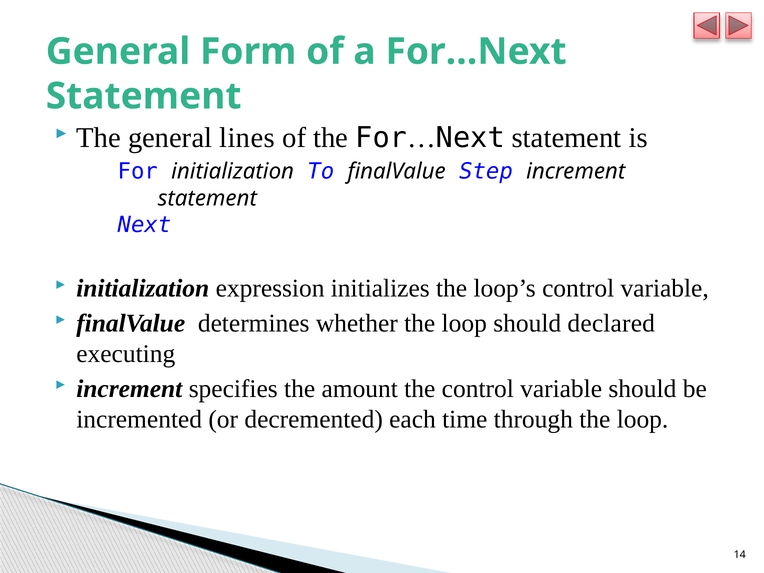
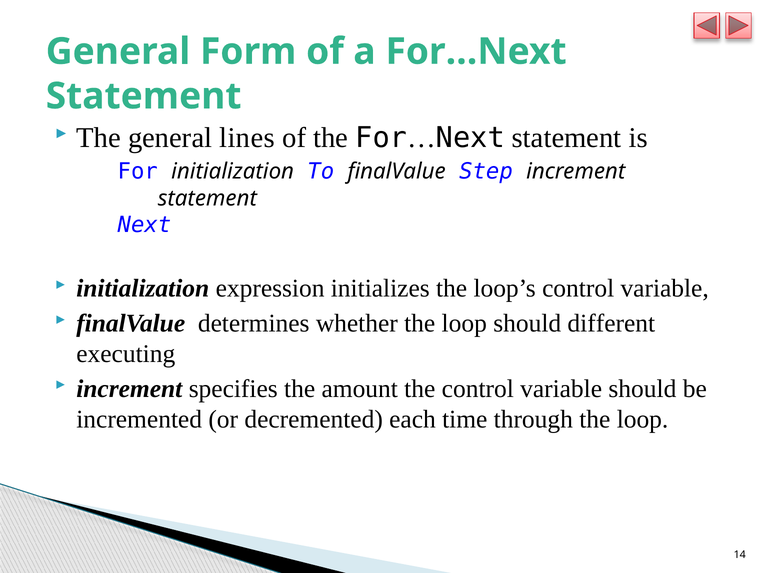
declared: declared -> different
